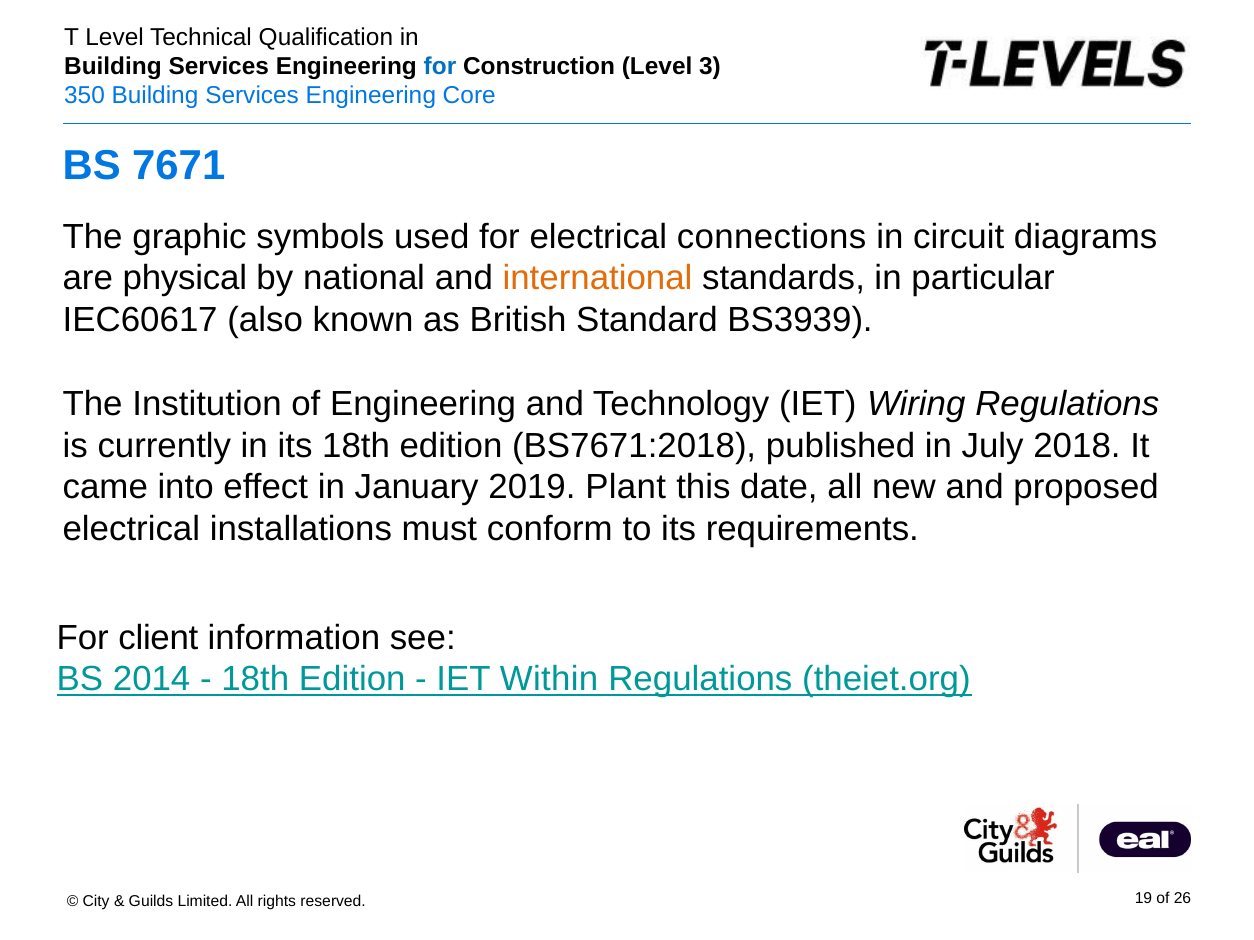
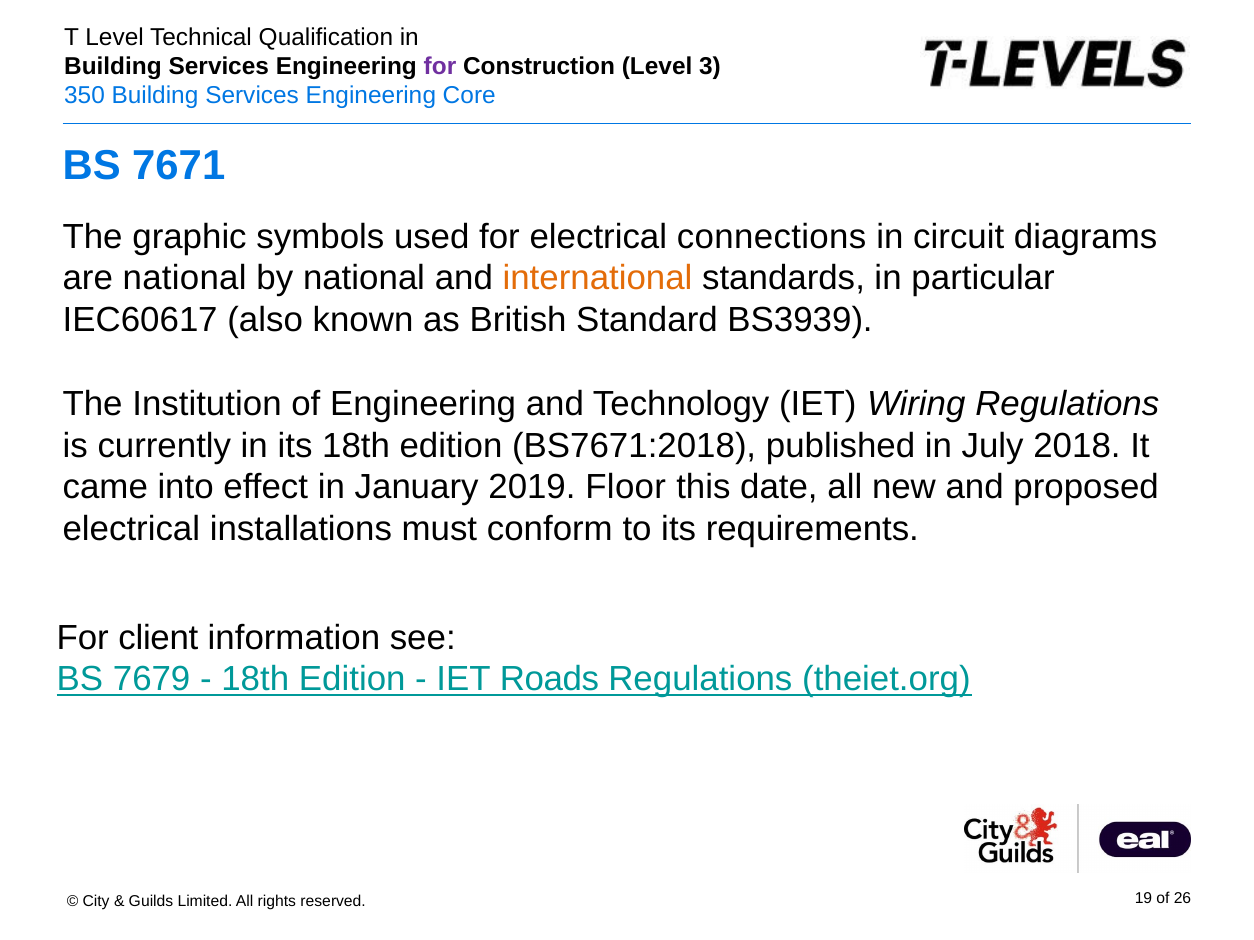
for at (440, 66) colour: blue -> purple
are physical: physical -> national
Plant: Plant -> Floor
2014: 2014 -> 7679
Within: Within -> Roads
